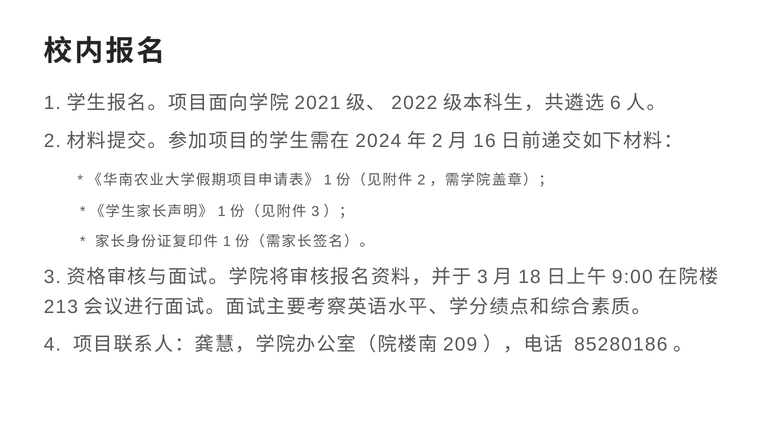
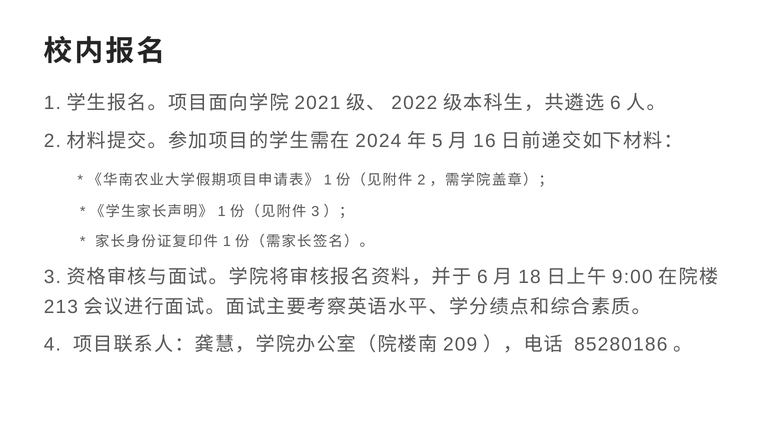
2 at (437, 141): 2 -> 5
3 at (482, 277): 3 -> 6
